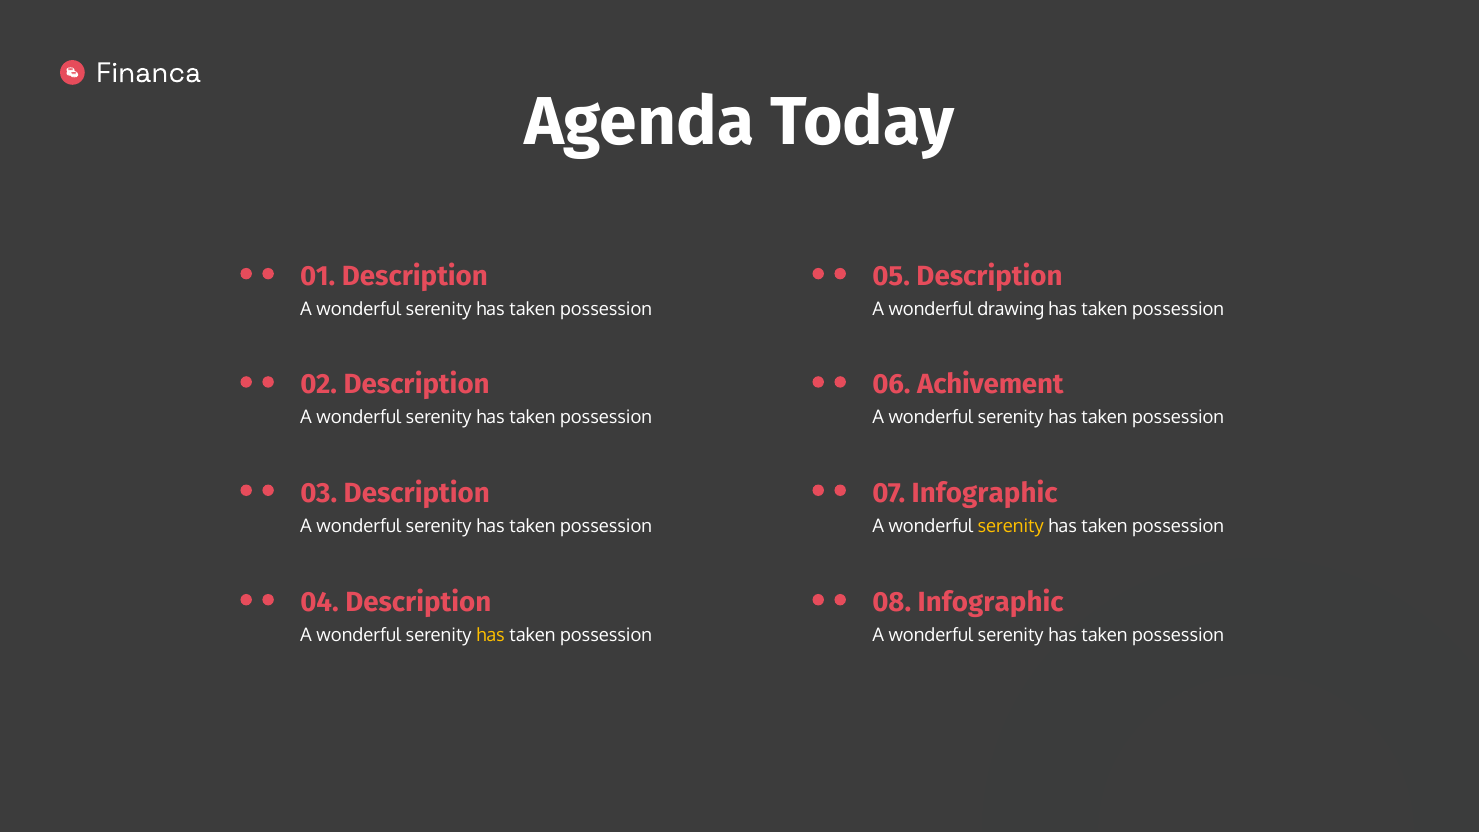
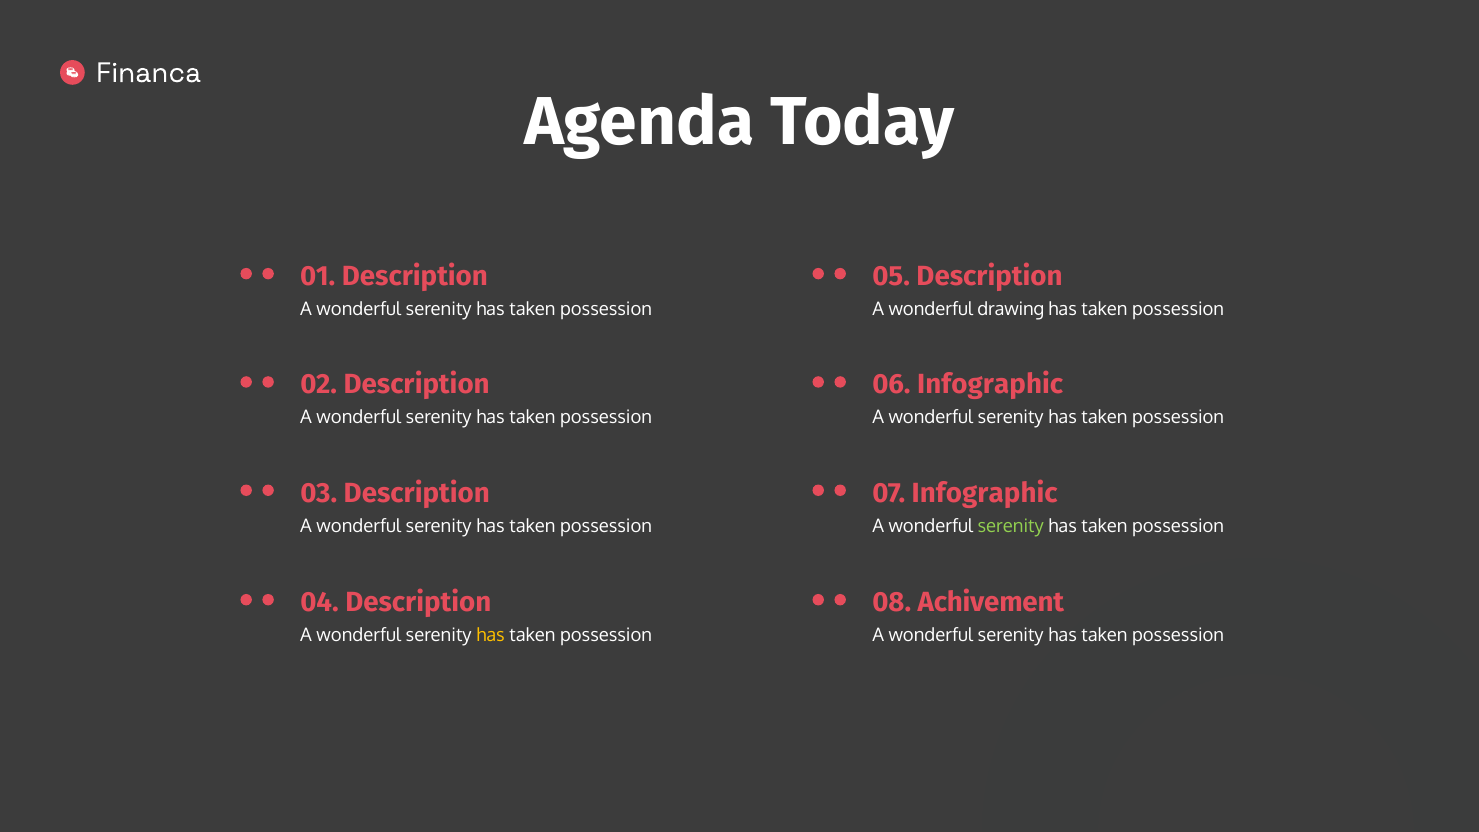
06 Achivement: Achivement -> Infographic
serenity at (1011, 526) colour: yellow -> light green
08 Infographic: Infographic -> Achivement
